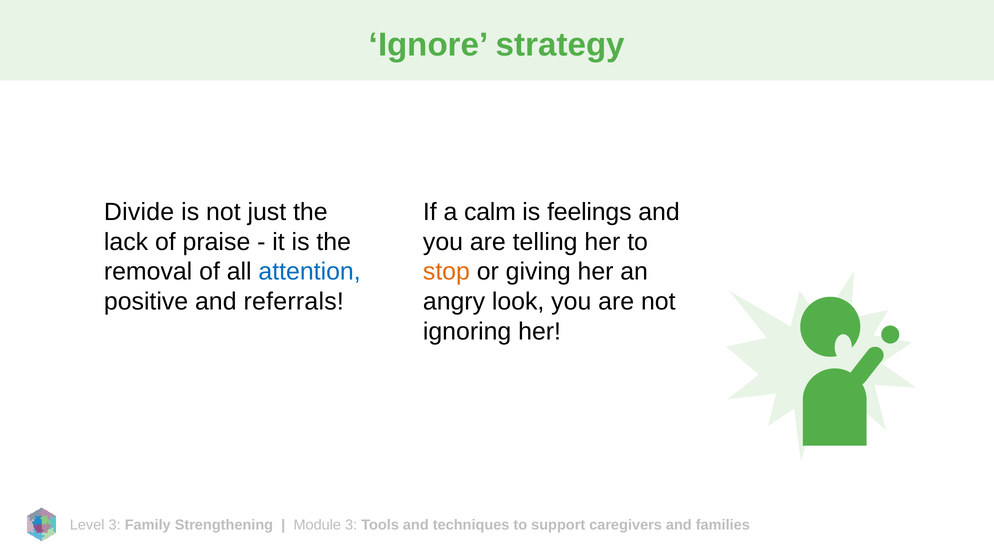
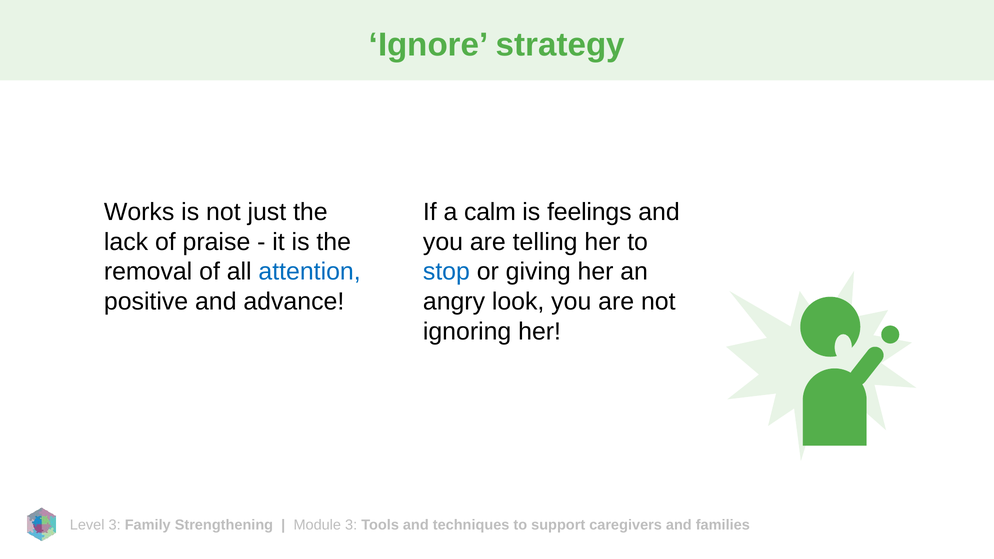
Divide: Divide -> Works
stop colour: orange -> blue
referrals: referrals -> advance
